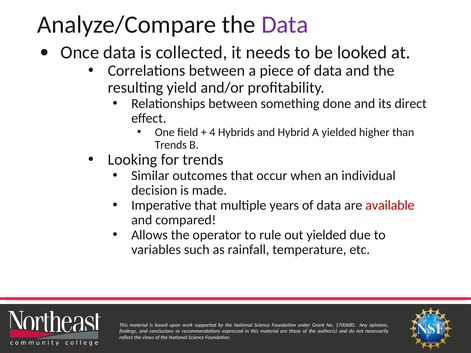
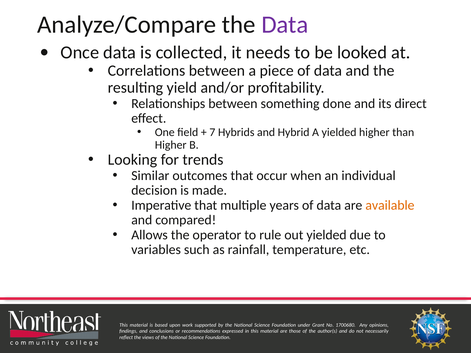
4: 4 -> 7
Trends at (171, 145): Trends -> Higher
available colour: red -> orange
